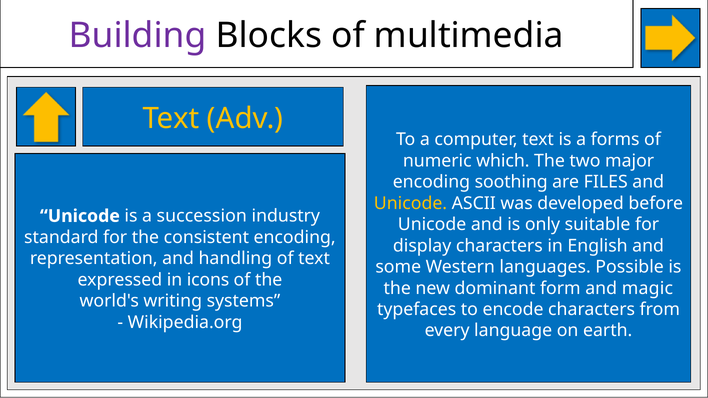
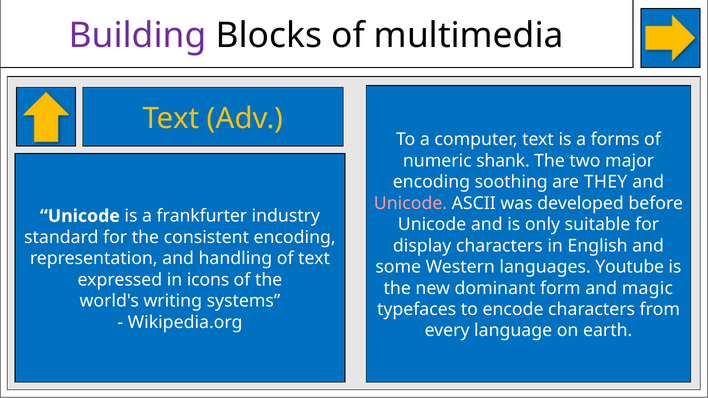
which: which -> shank
FILES: FILES -> THEY
Unicode at (410, 203) colour: yellow -> pink
succession: succession -> frankfurter
Possible: Possible -> Youtube
